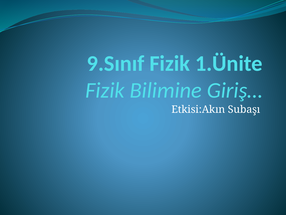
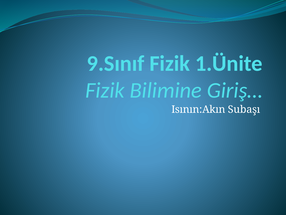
Etkisi:Akın: Etkisi:Akın -> Isının:Akın
